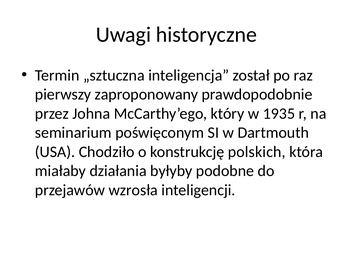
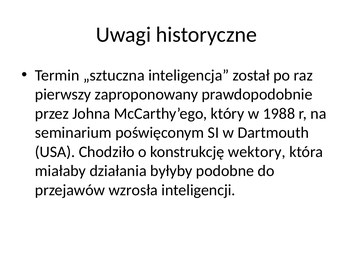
1935: 1935 -> 1988
polskich: polskich -> wektory
